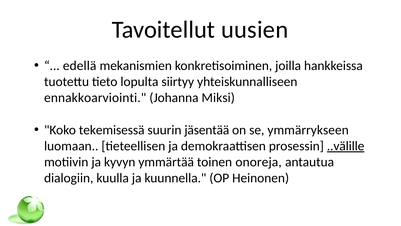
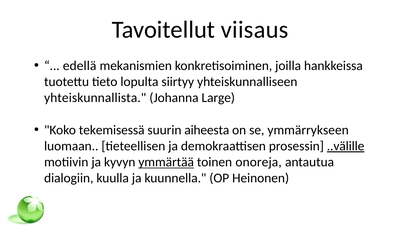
uusien: uusien -> viisaus
ennakkoarviointi: ennakkoarviointi -> yhteiskunnallista
Miksi: Miksi -> Large
jäsentää: jäsentää -> aiheesta
ymmärtää underline: none -> present
